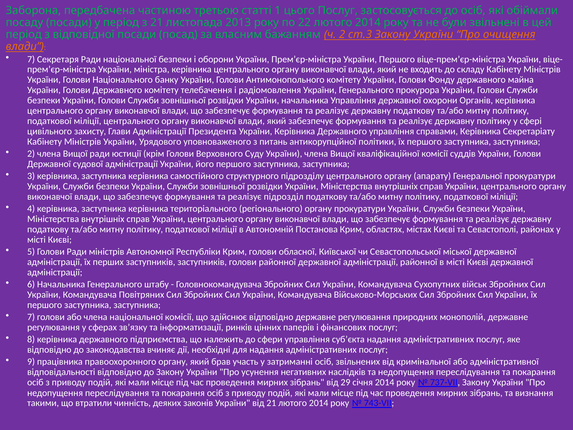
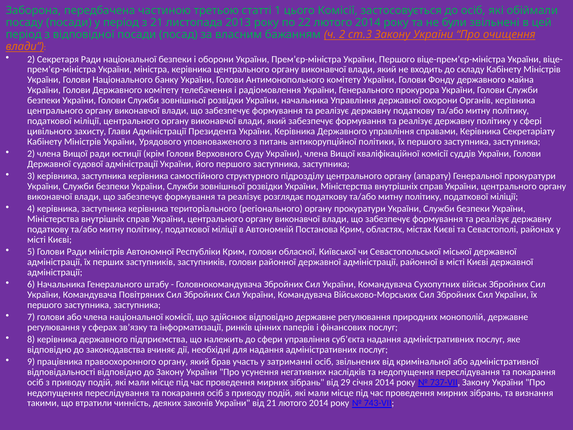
цього Послуг: Послуг -> Комісії
7 at (31, 59): 7 -> 2
підрозділ: підрозділ -> розглядає
